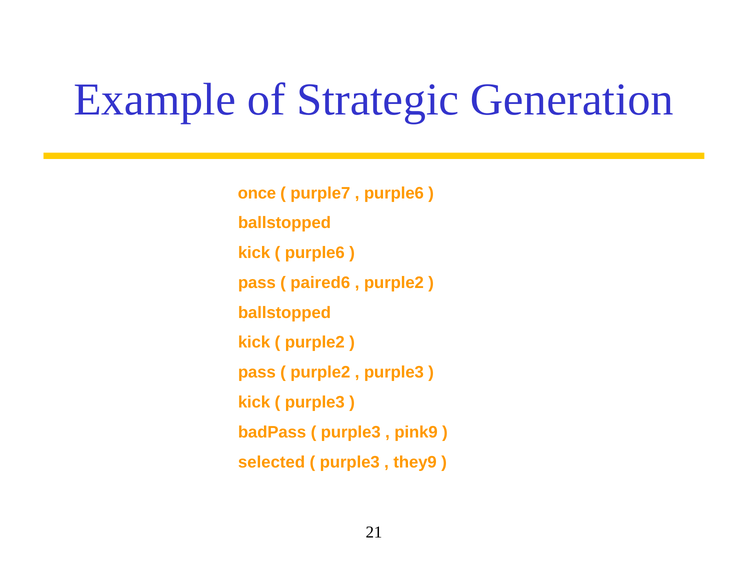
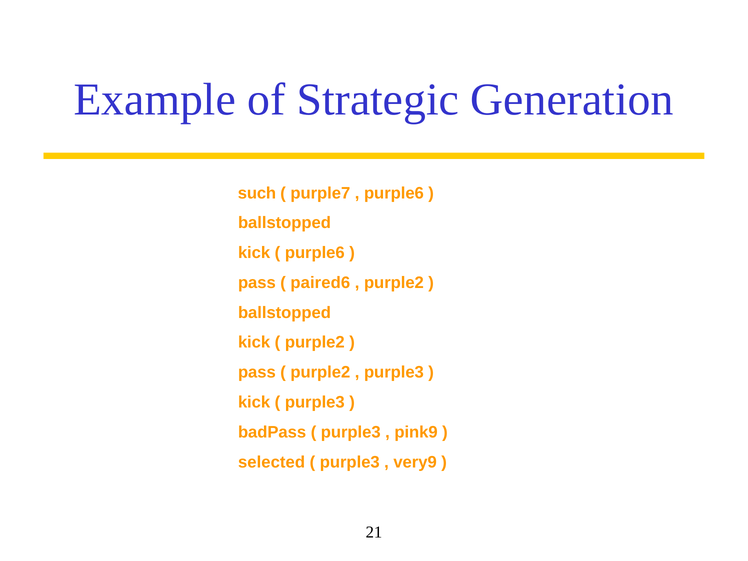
once: once -> such
they9: they9 -> very9
